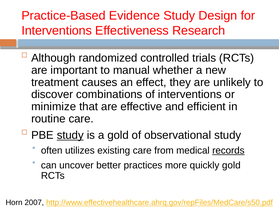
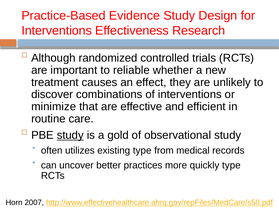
manual: manual -> reliable
existing care: care -> type
records underline: present -> none
quickly gold: gold -> type
